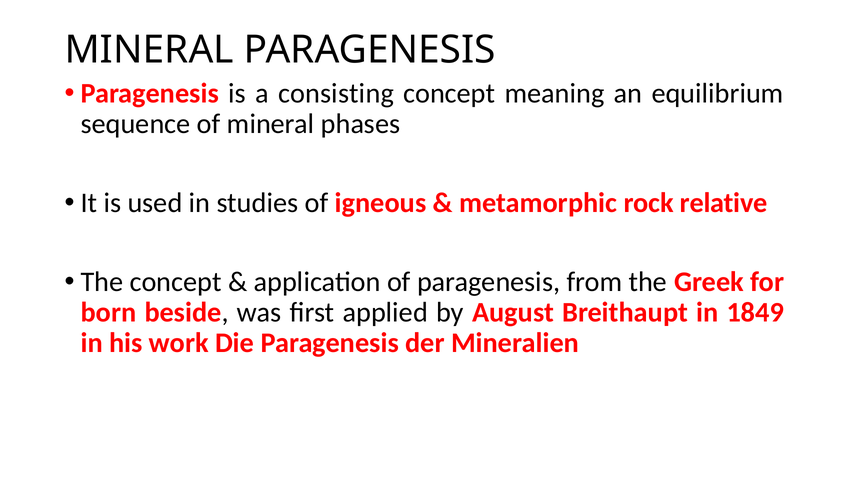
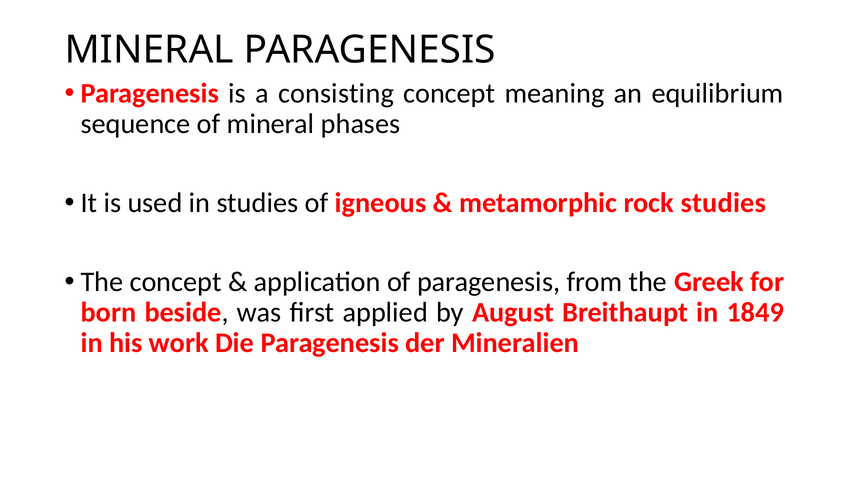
rock relative: relative -> studies
